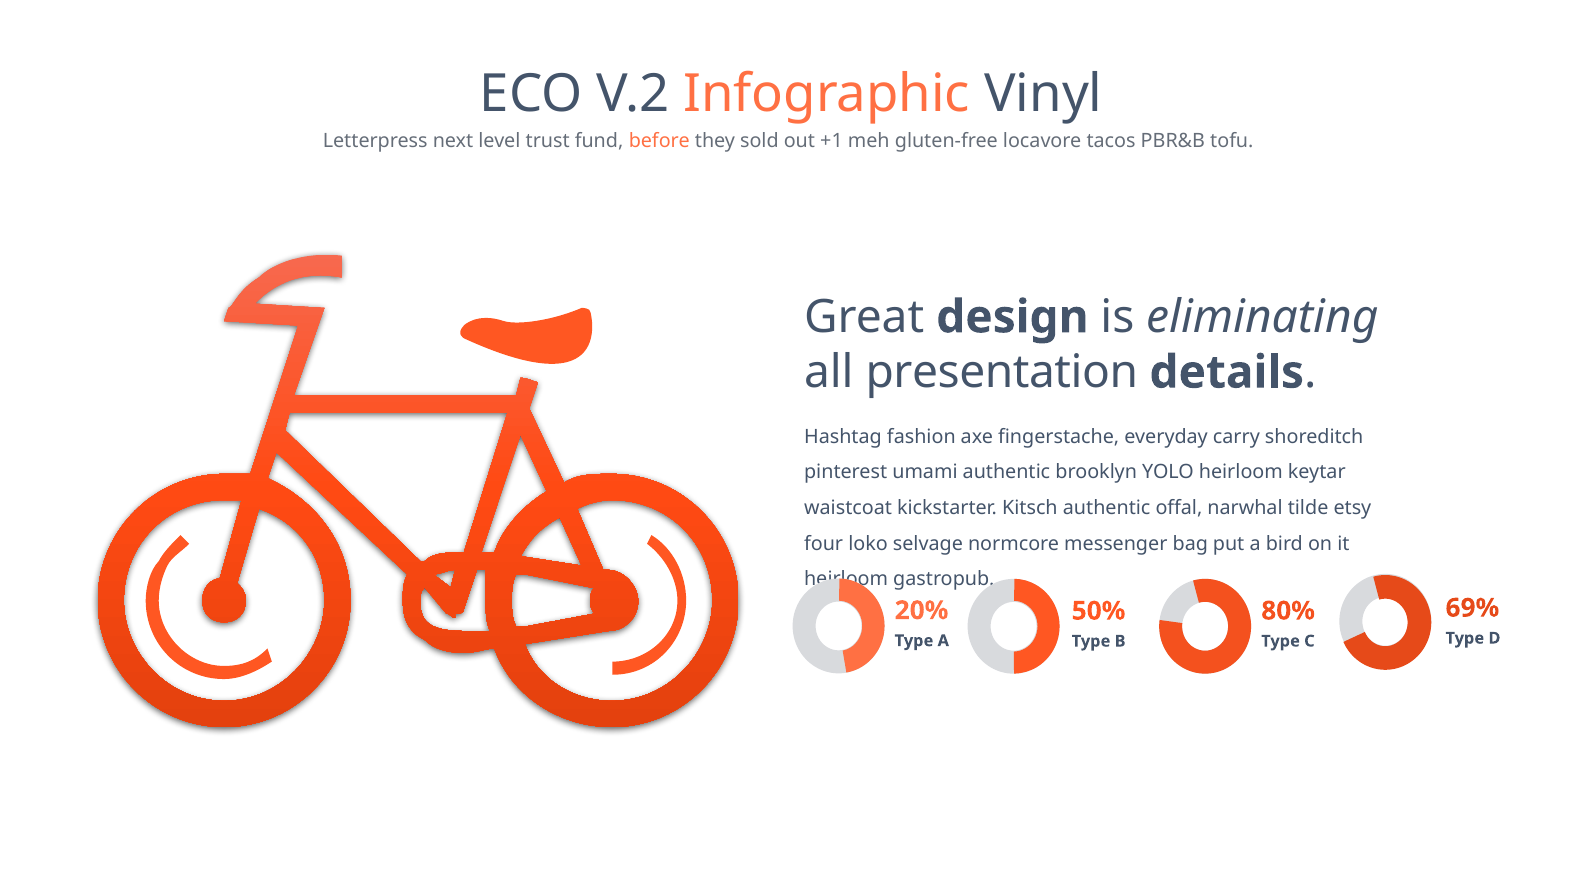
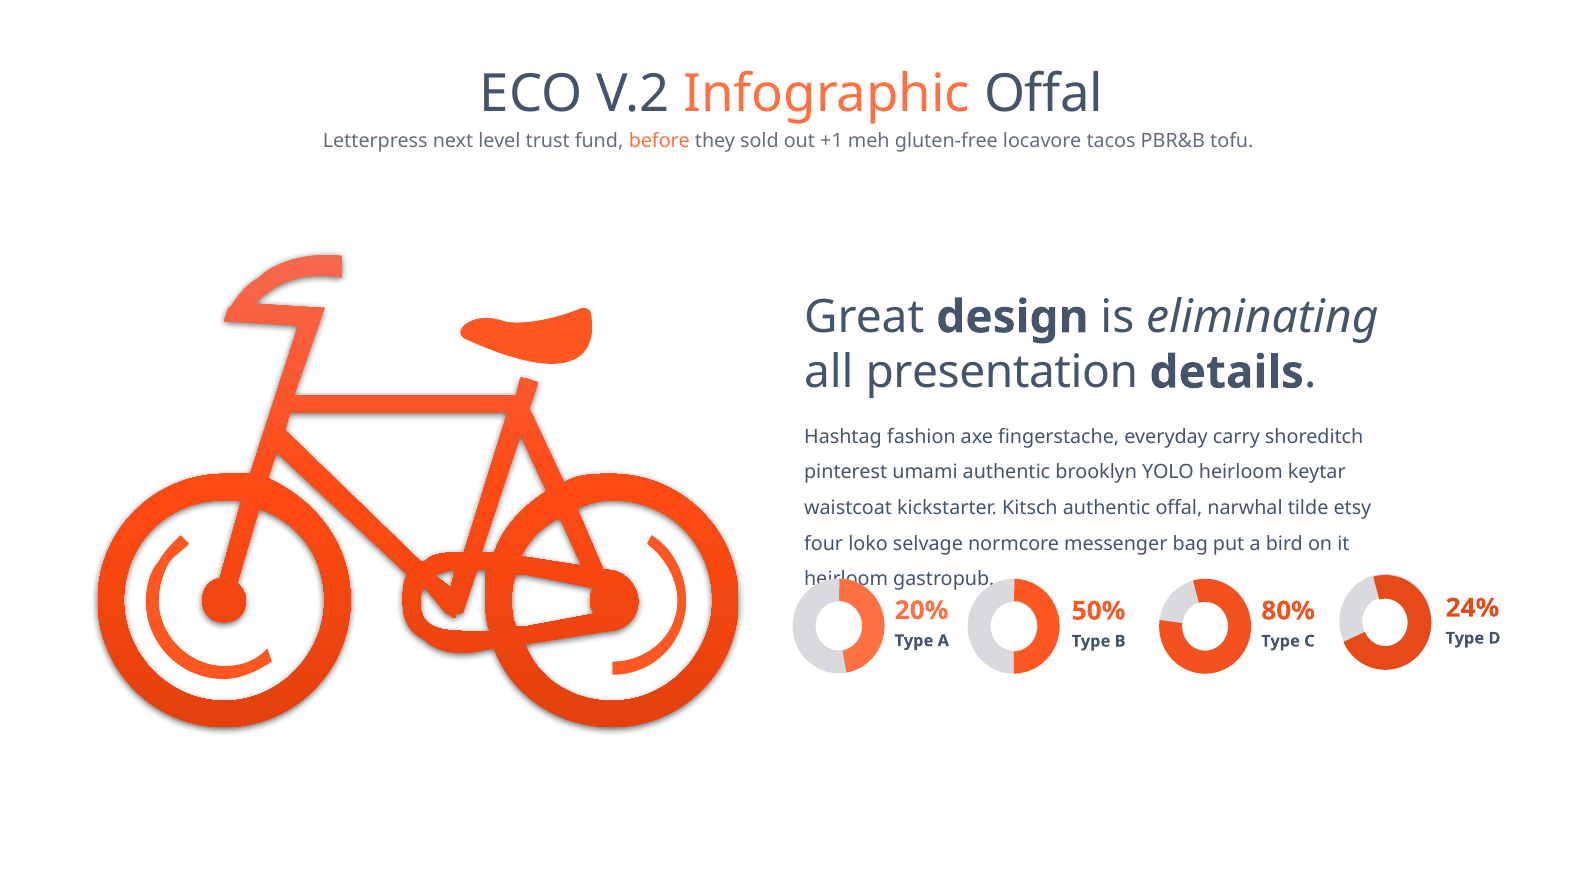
Infographic Vinyl: Vinyl -> Offal
69%: 69% -> 24%
